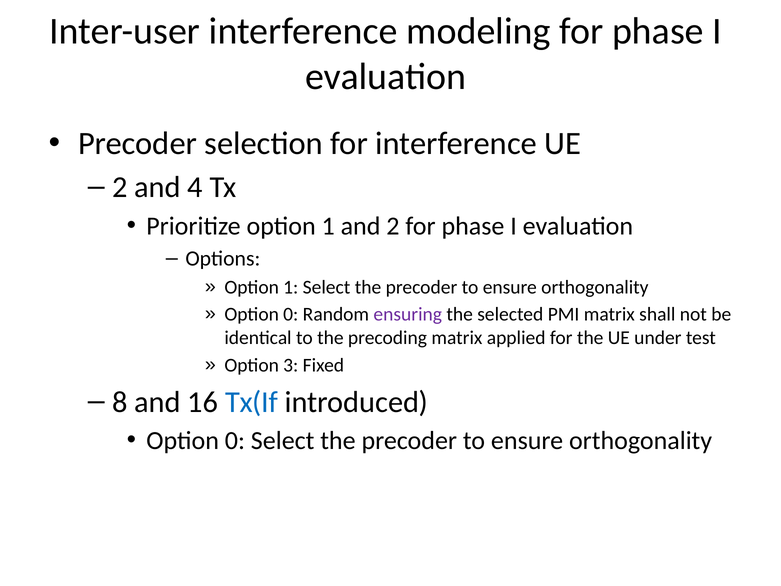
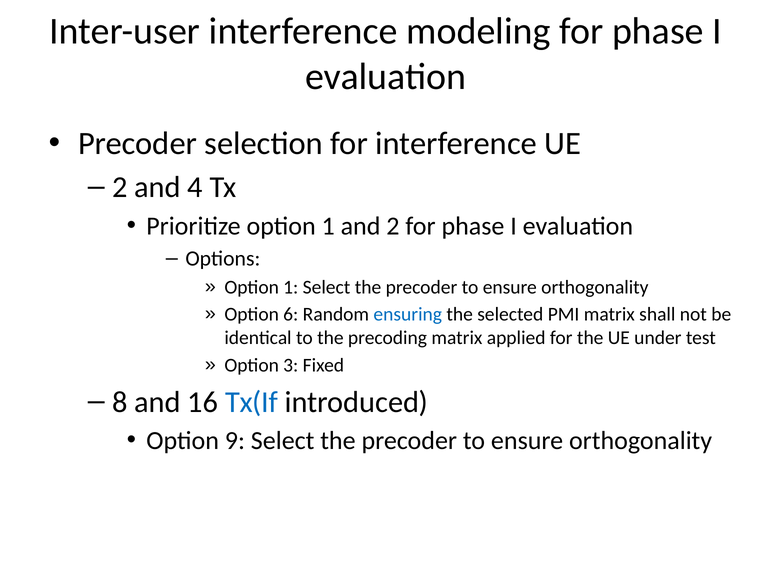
0 at (291, 314): 0 -> 6
ensuring colour: purple -> blue
0 at (235, 441): 0 -> 9
